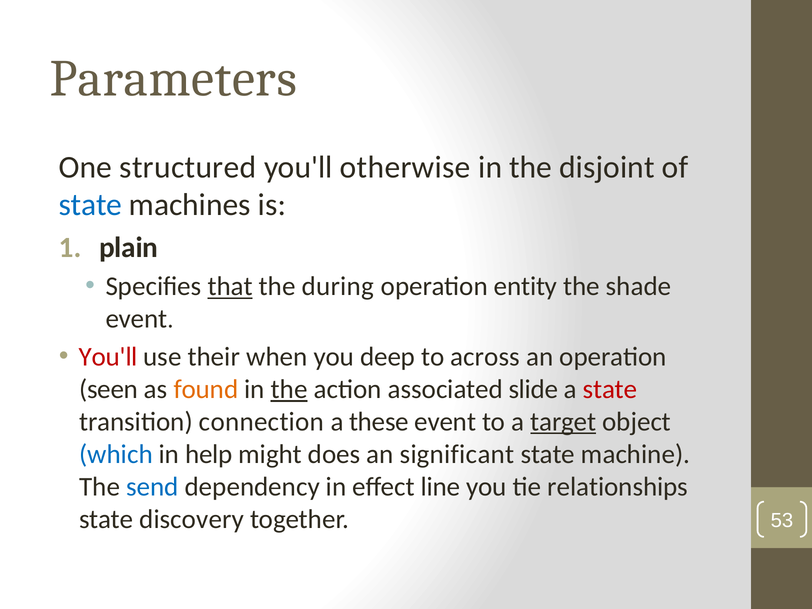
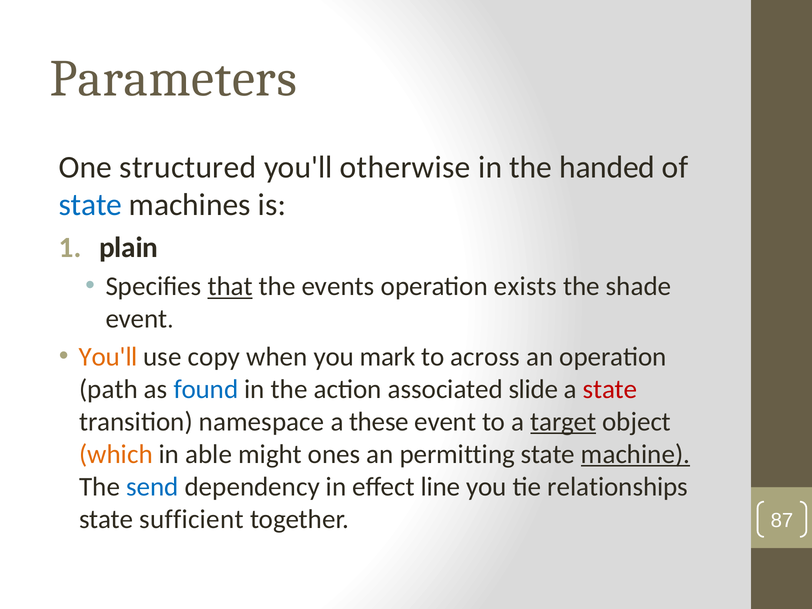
disjoint: disjoint -> handed
during: during -> events
entity: entity -> exists
You'll at (108, 357) colour: red -> orange
their: their -> copy
deep: deep -> mark
seen: seen -> path
found colour: orange -> blue
the at (289, 389) underline: present -> none
connection: connection -> namespace
which colour: blue -> orange
help: help -> able
does: does -> ones
significant: significant -> permitting
machine underline: none -> present
discovery: discovery -> sufficient
53: 53 -> 87
